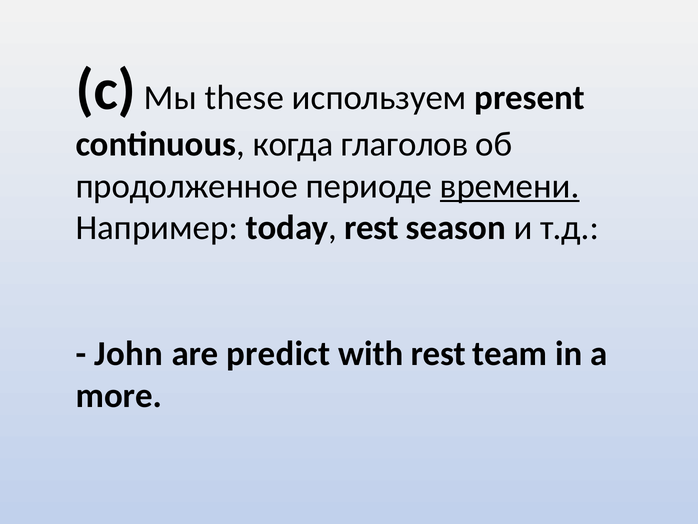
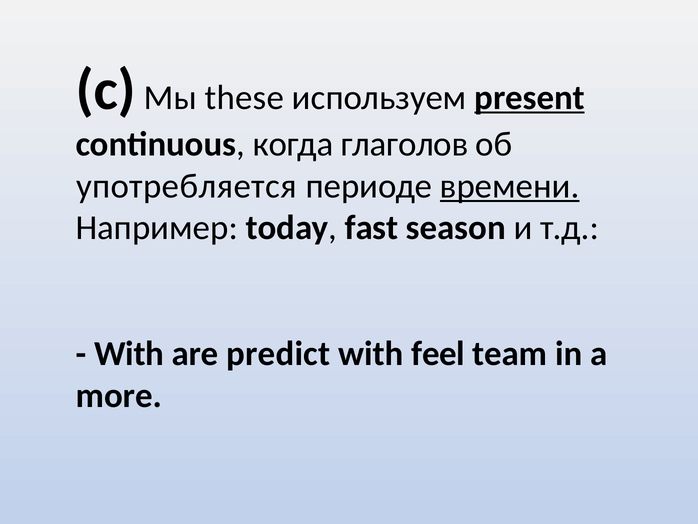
present underline: none -> present
продолженное: продолженное -> употребляется
today rest: rest -> fast
John at (129, 353): John -> With
with rest: rest -> feel
